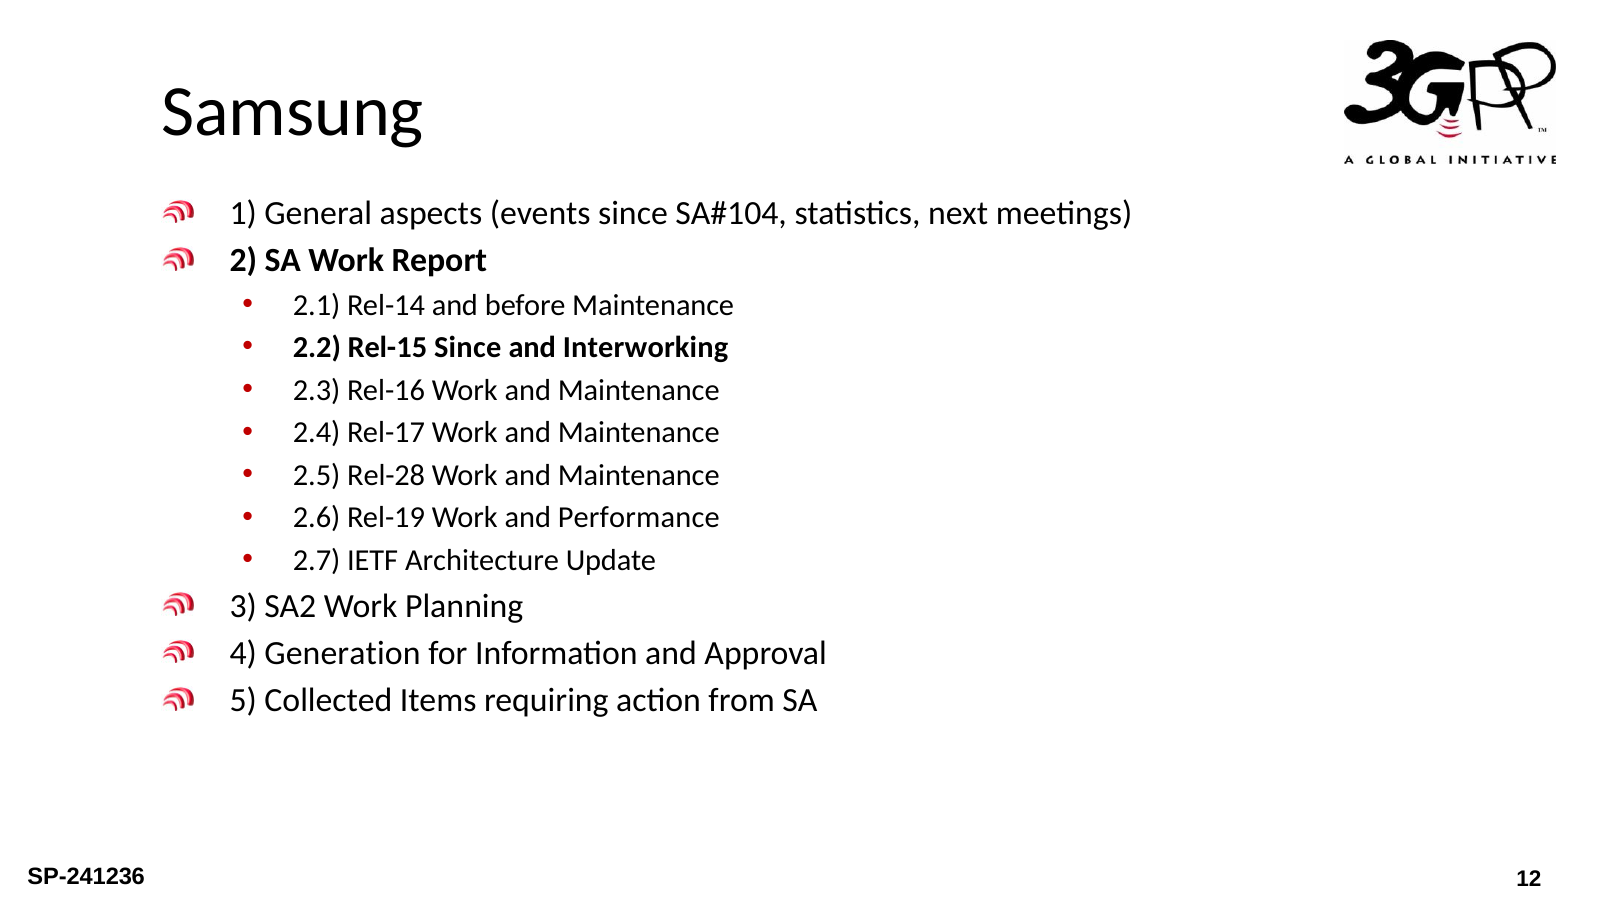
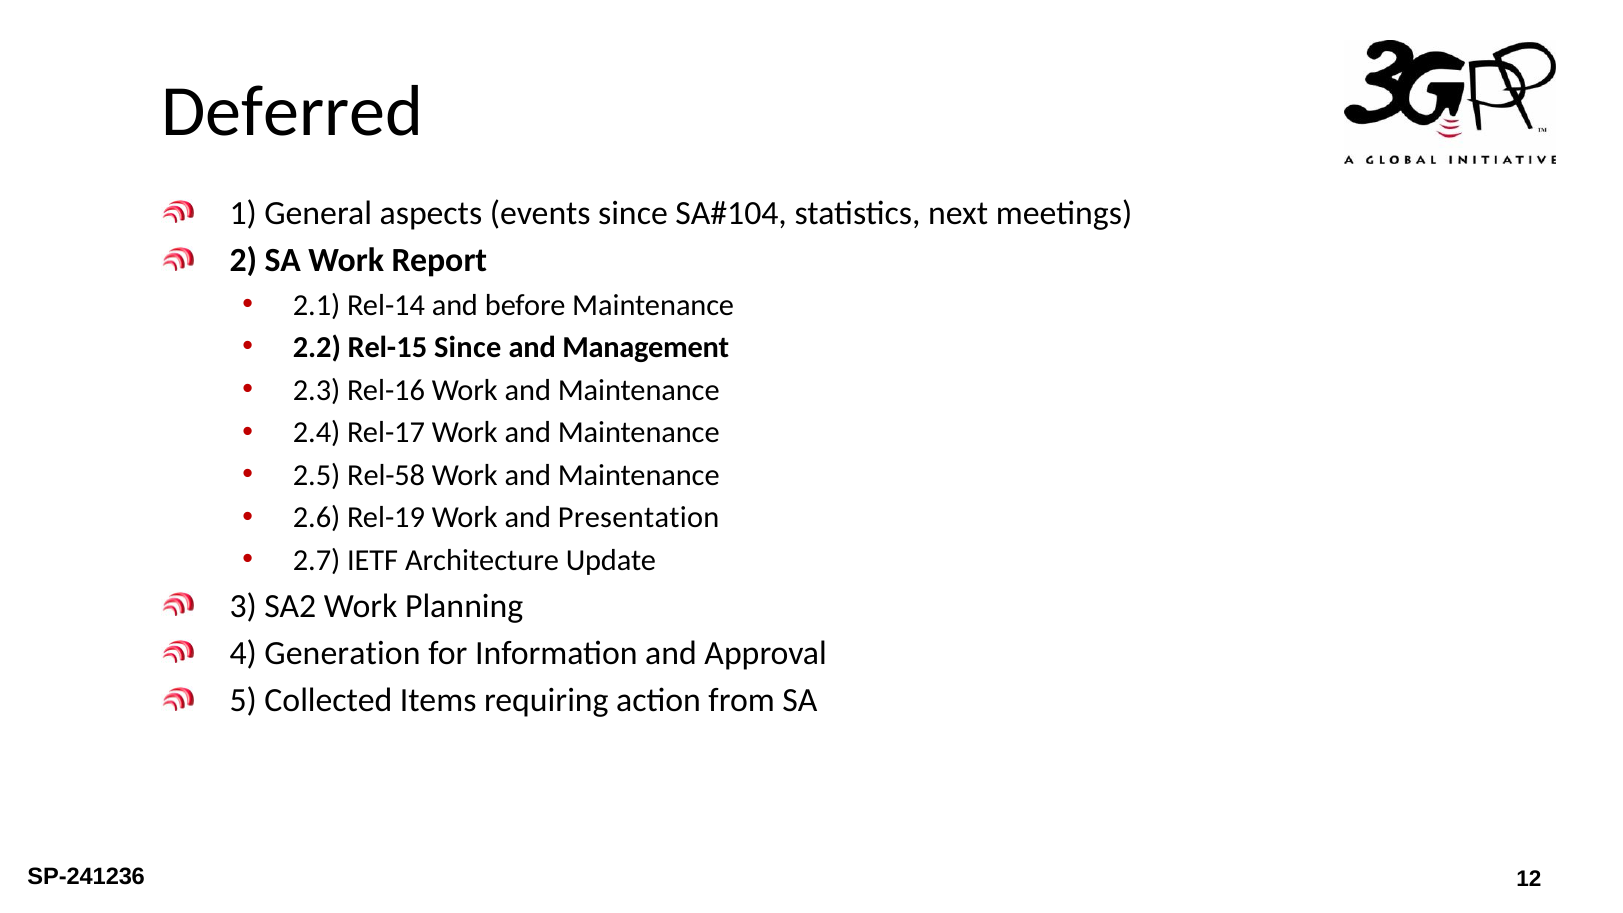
Samsung: Samsung -> Deferred
Interworking: Interworking -> Management
Rel-28: Rel-28 -> Rel-58
Performance: Performance -> Presentation
